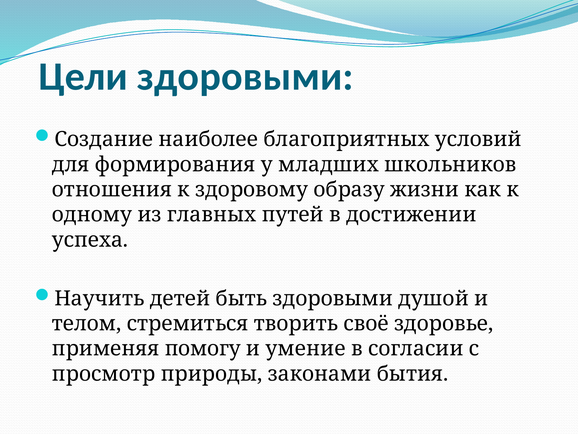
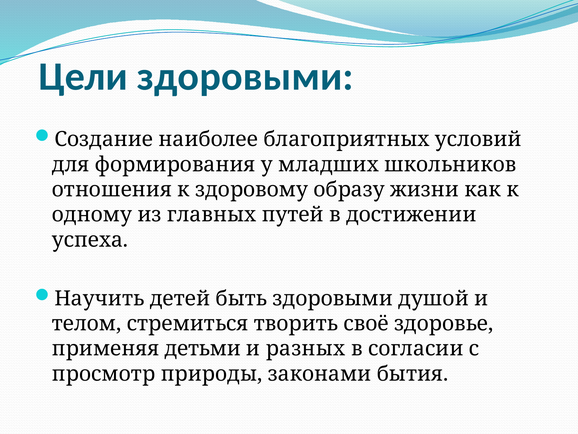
помогу: помогу -> детьми
умение: умение -> разных
